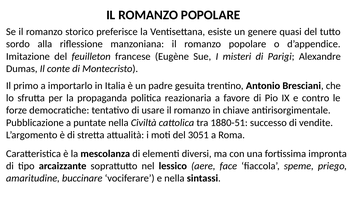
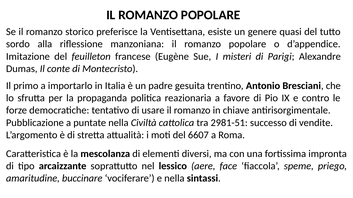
1880-51: 1880-51 -> 2981-51
3051: 3051 -> 6607
